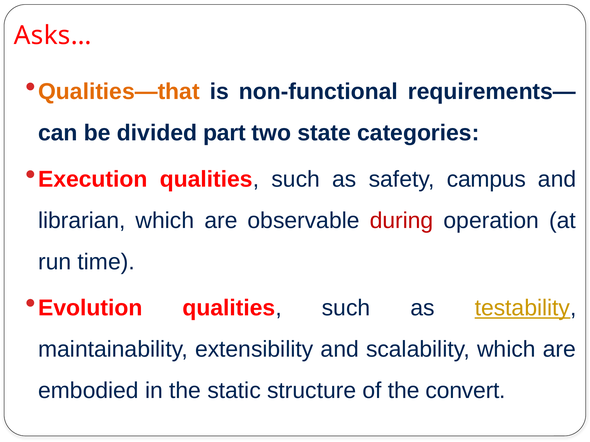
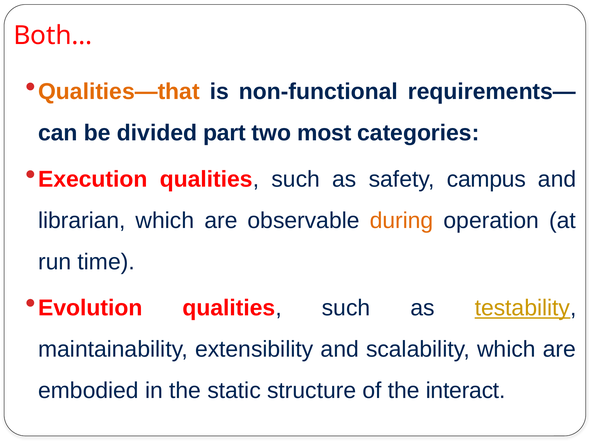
Asks…: Asks… -> Both…
state: state -> most
during colour: red -> orange
convert: convert -> interact
